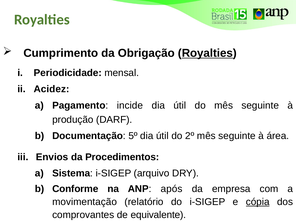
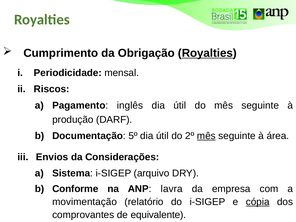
Acidez: Acidez -> Riscos
incide: incide -> inglês
mês at (206, 136) underline: none -> present
Procedimentos: Procedimentos -> Considerações
após: após -> lavra
